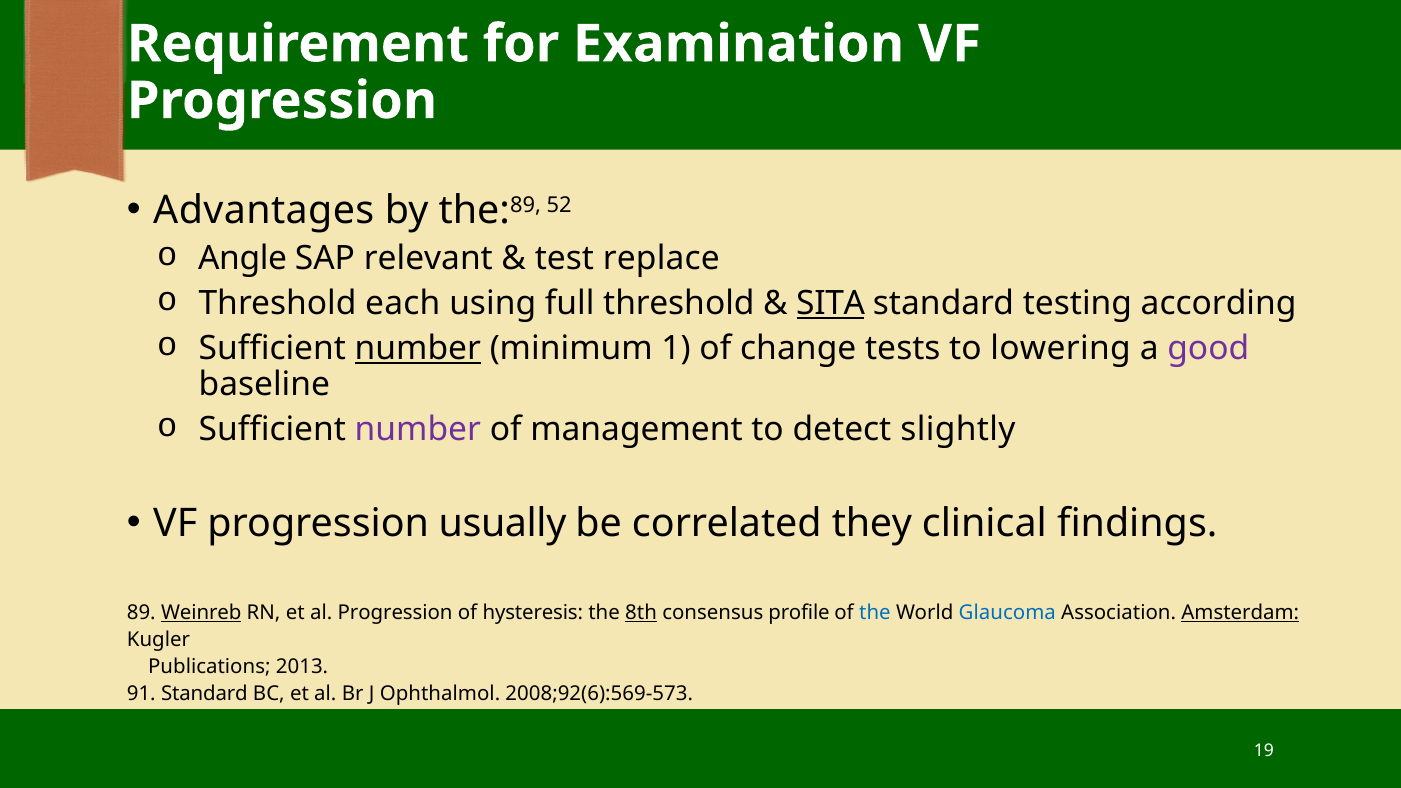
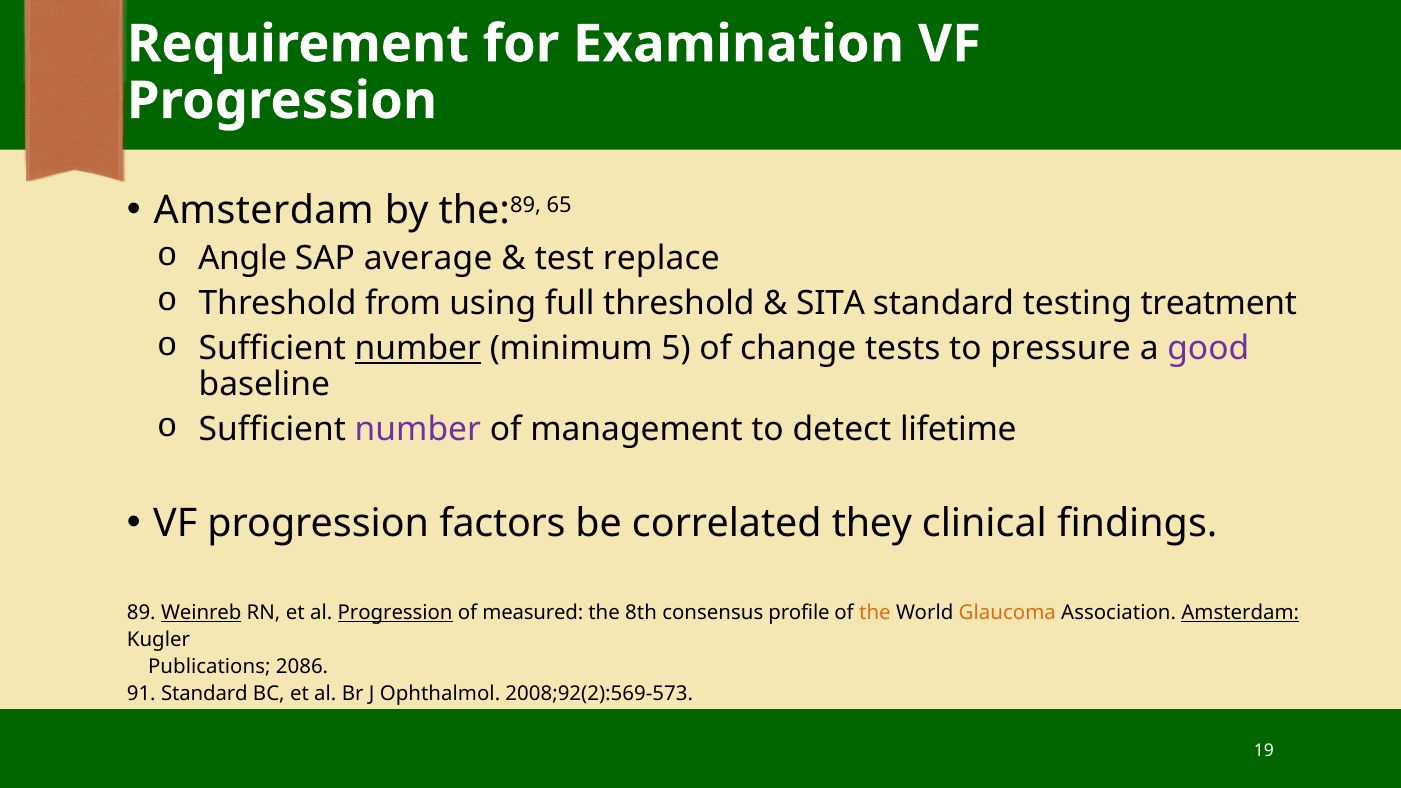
Advantages at (264, 210): Advantages -> Amsterdam
52: 52 -> 65
relevant: relevant -> average
each: each -> from
SITA underline: present -> none
according: according -> treatment
1: 1 -> 5
lowering: lowering -> pressure
slightly: slightly -> lifetime
usually: usually -> factors
Progression at (395, 613) underline: none -> present
hysteresis: hysteresis -> measured
8th underline: present -> none
the at (875, 613) colour: blue -> orange
Glaucoma colour: blue -> orange
2013: 2013 -> 2086
2008;92(6):569-573: 2008;92(6):569-573 -> 2008;92(2):569-573
